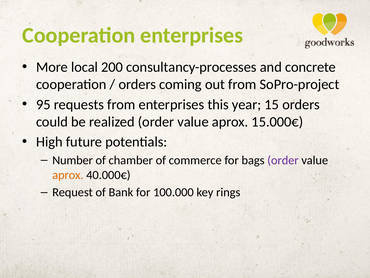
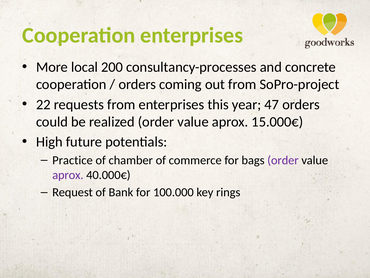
95: 95 -> 22
15: 15 -> 47
Number: Number -> Practice
aprox at (68, 175) colour: orange -> purple
